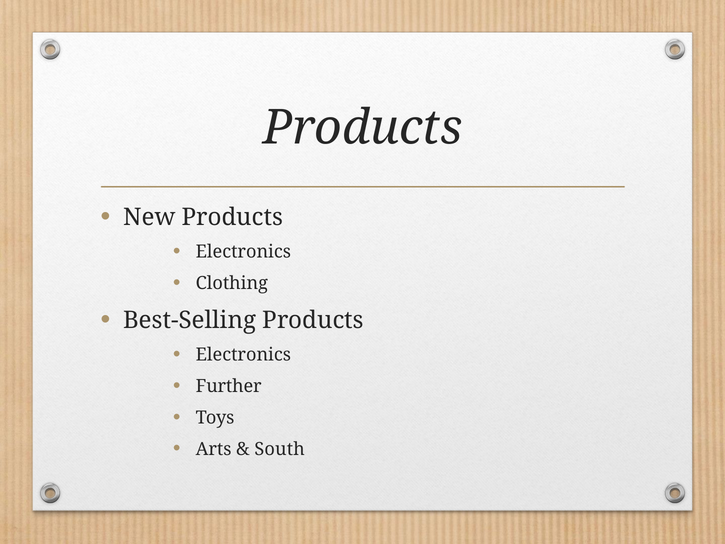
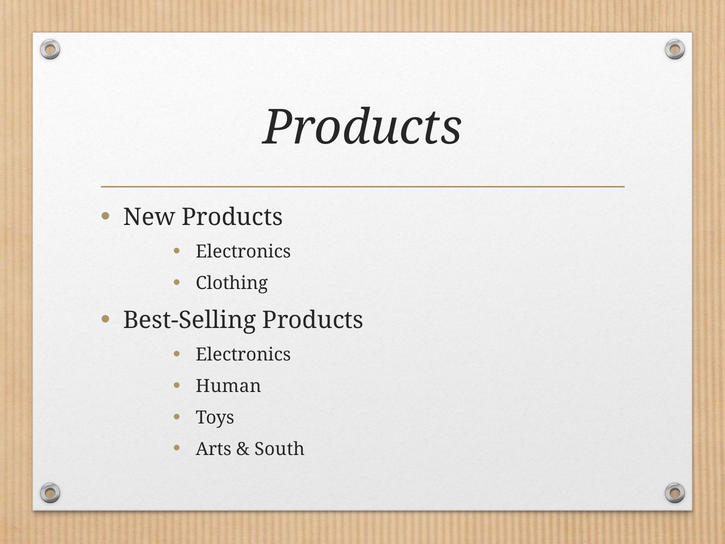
Further: Further -> Human
